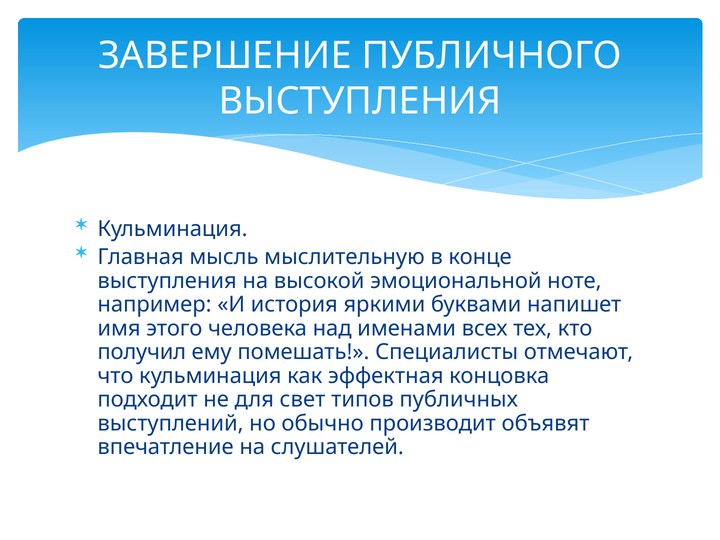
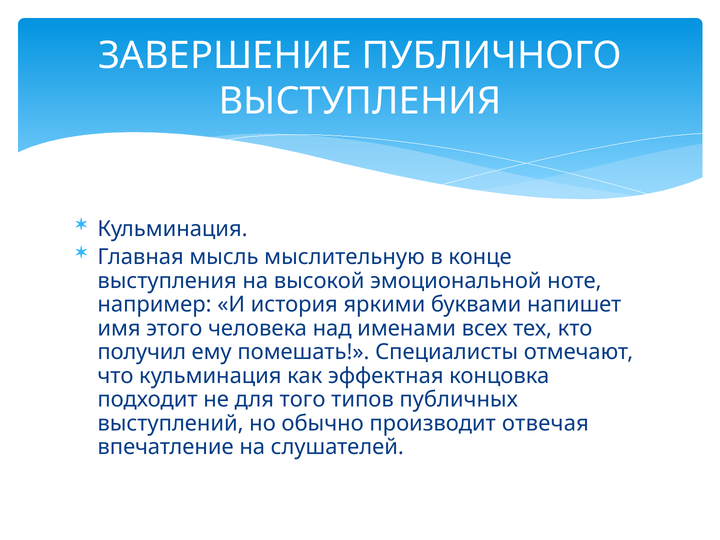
свет: свет -> того
объявят: объявят -> отвечая
